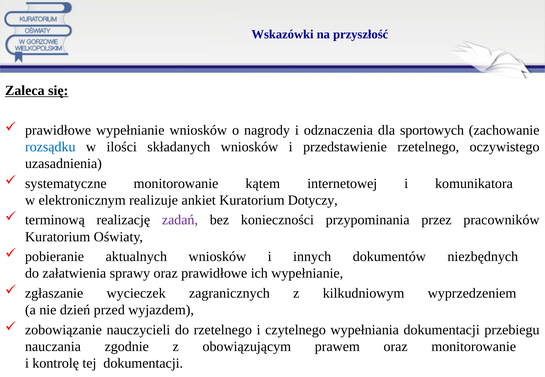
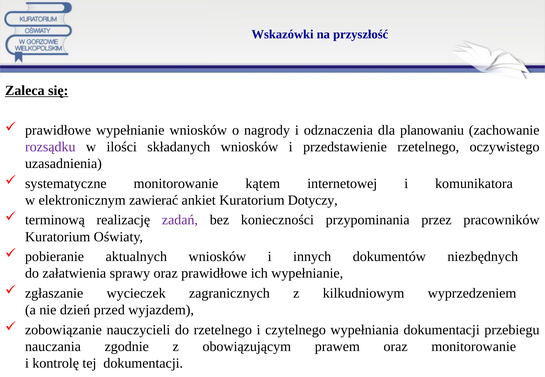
sportowych: sportowych -> planowaniu
rozsądku colour: blue -> purple
realizuje: realizuje -> zawierać
